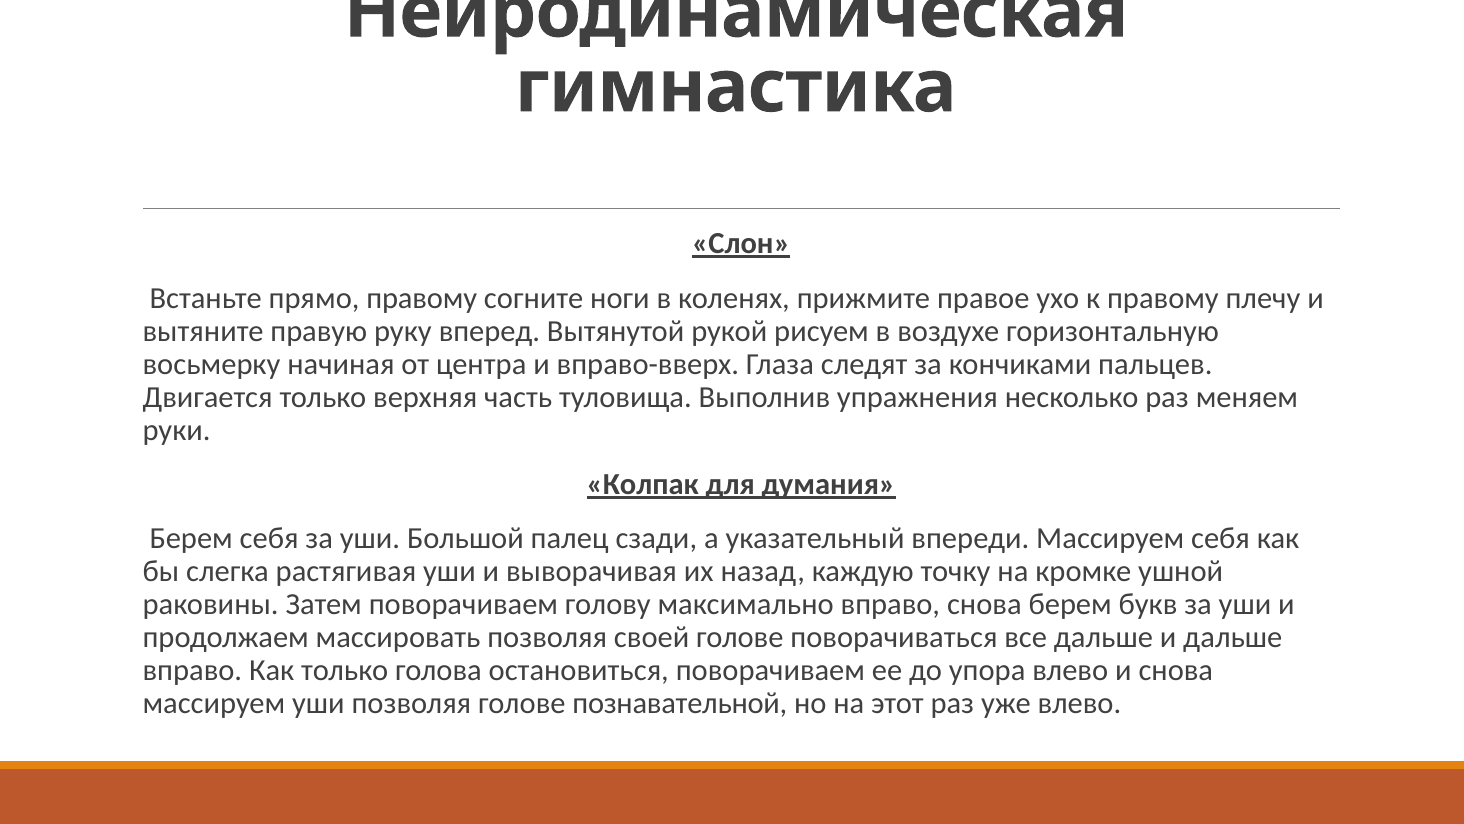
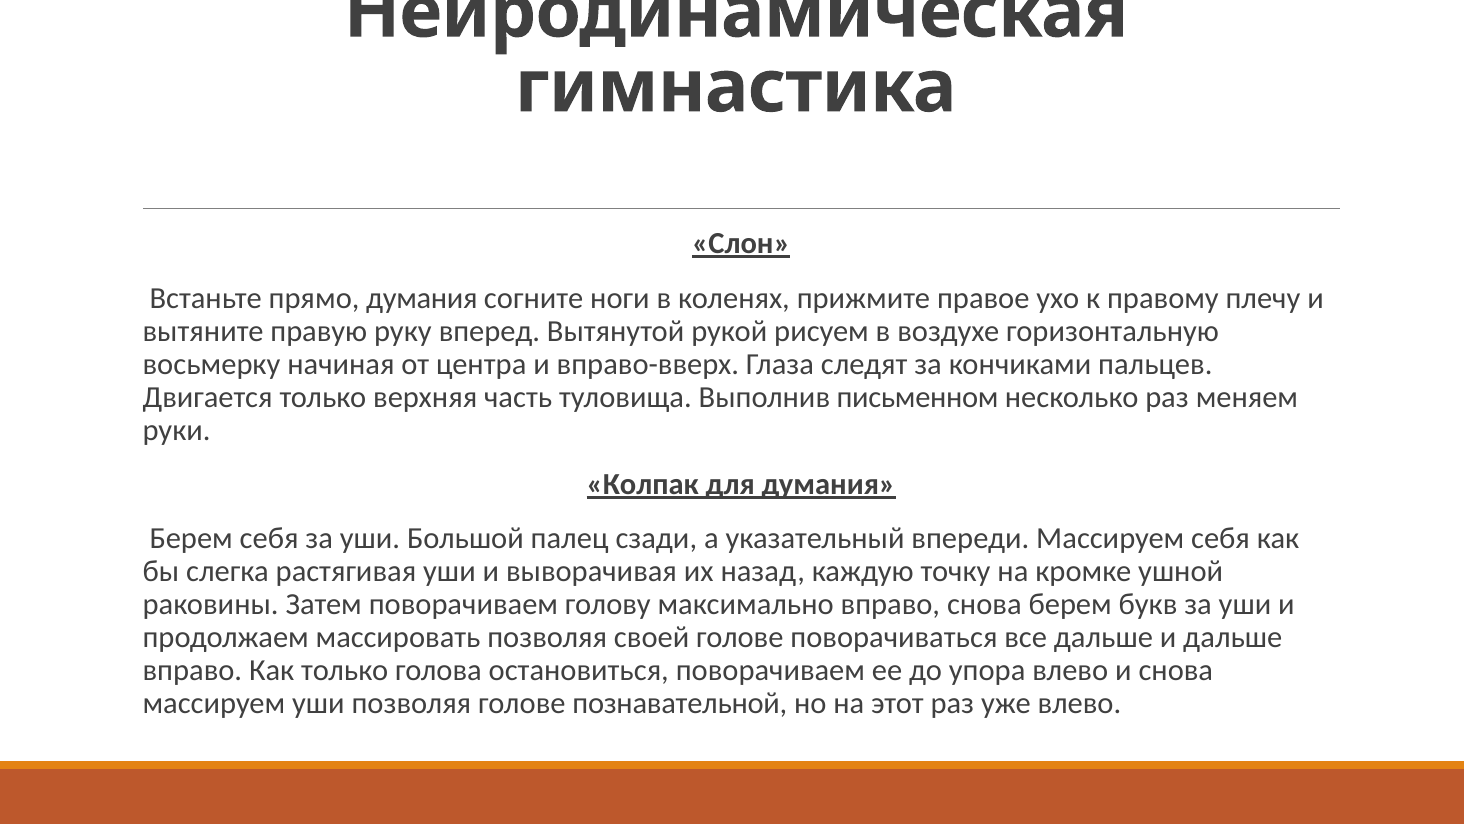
прямо правому: правому -> думания
упражнения: упражнения -> письменном
